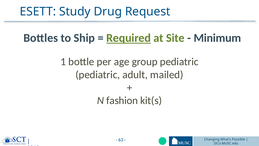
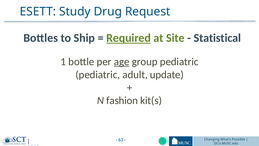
Minimum: Minimum -> Statistical
age underline: none -> present
mailed: mailed -> update
